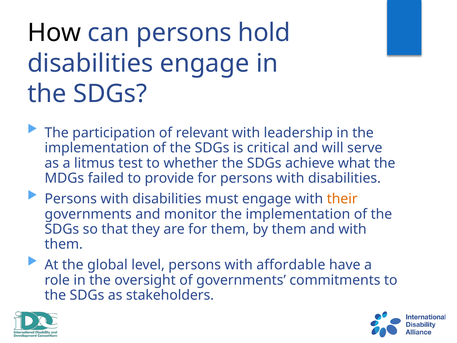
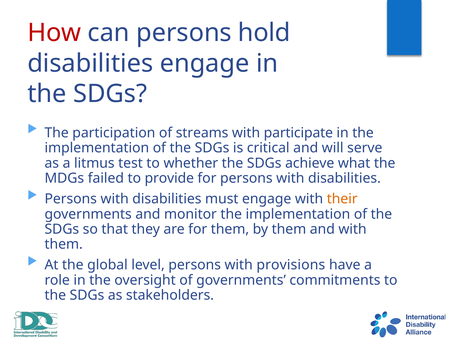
How colour: black -> red
relevant: relevant -> streams
leadership: leadership -> participate
affordable: affordable -> provisions
